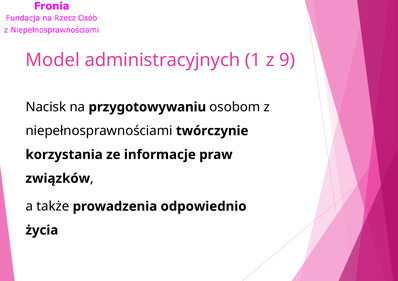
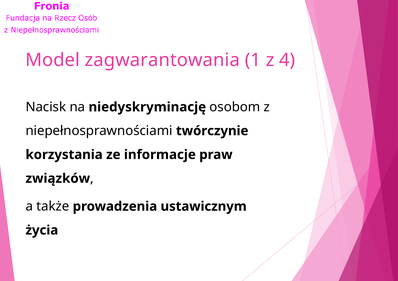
administracyjnych: administracyjnych -> zagwarantowania
9: 9 -> 4
przygotowywaniu: przygotowywaniu -> niedyskryminację
odpowiednio: odpowiednio -> ustawicznym
